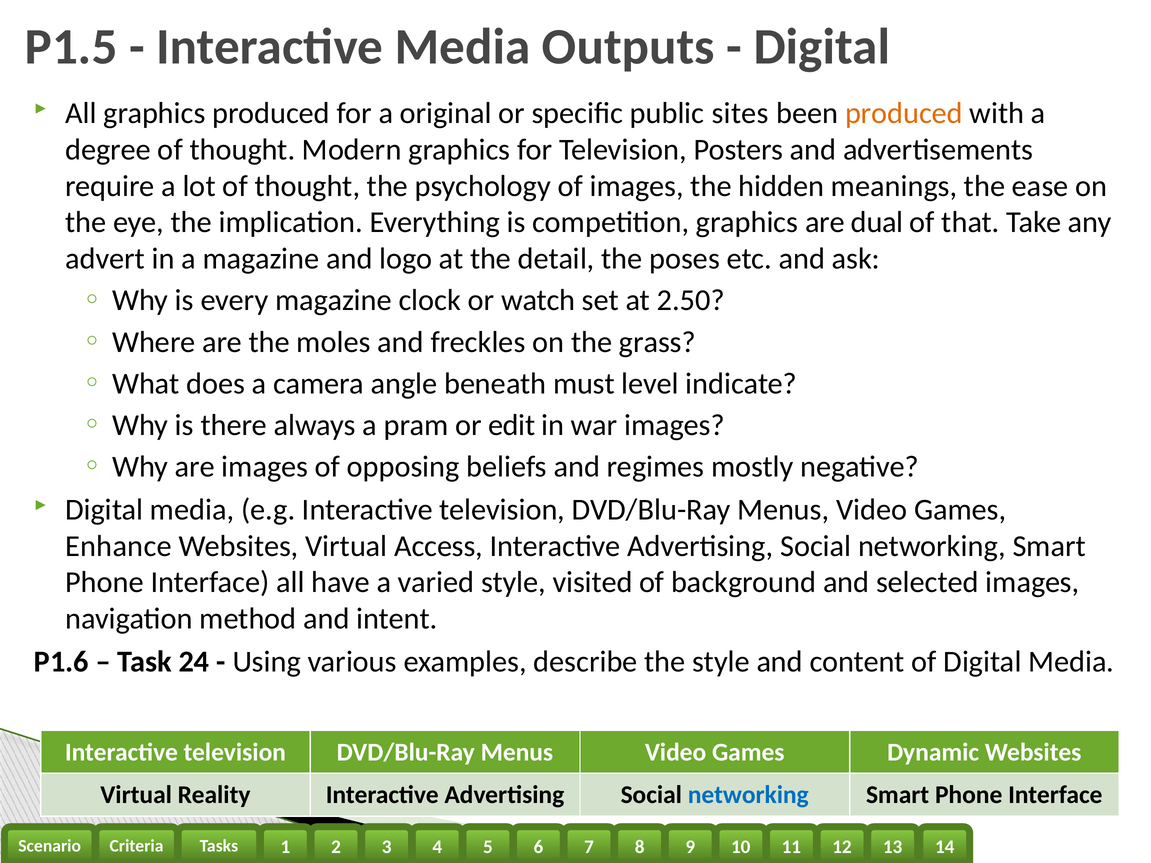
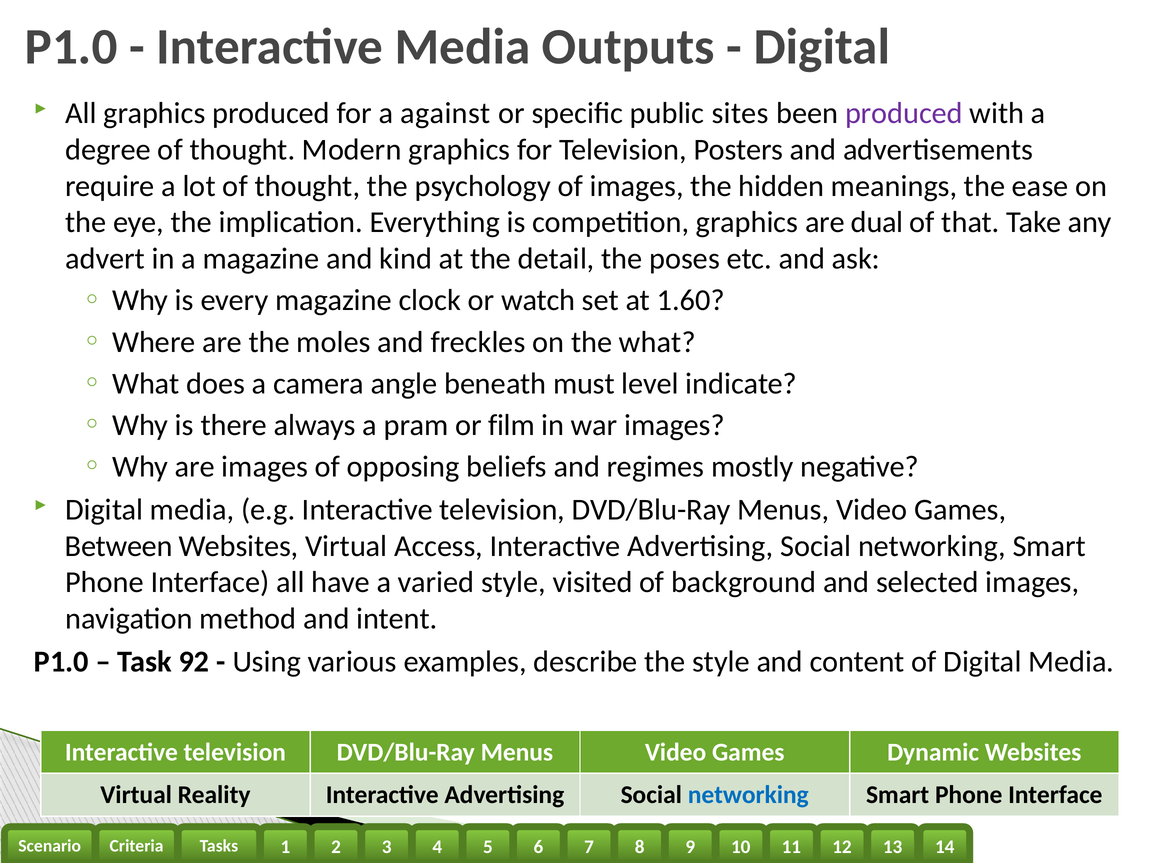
P1.5 at (71, 47): P1.5 -> P1.0
original: original -> against
produced at (904, 113) colour: orange -> purple
logo: logo -> kind
2.50: 2.50 -> 1.60
the grass: grass -> what
edit: edit -> film
Enhance: Enhance -> Between
P1.6 at (61, 662): P1.6 -> P1.0
24: 24 -> 92
